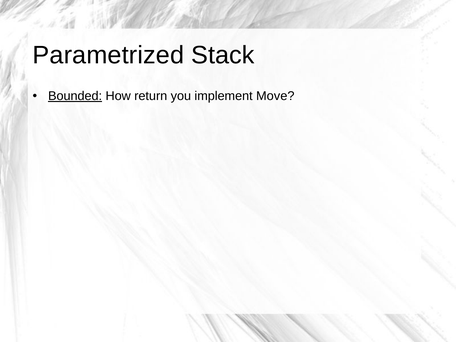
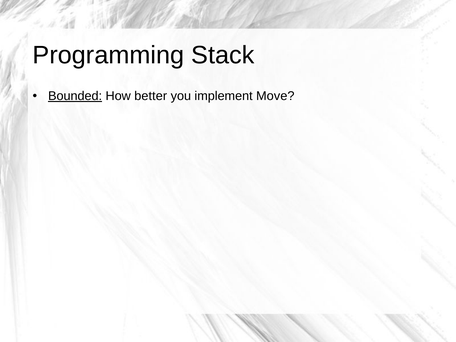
Parametrized: Parametrized -> Programming
return: return -> better
